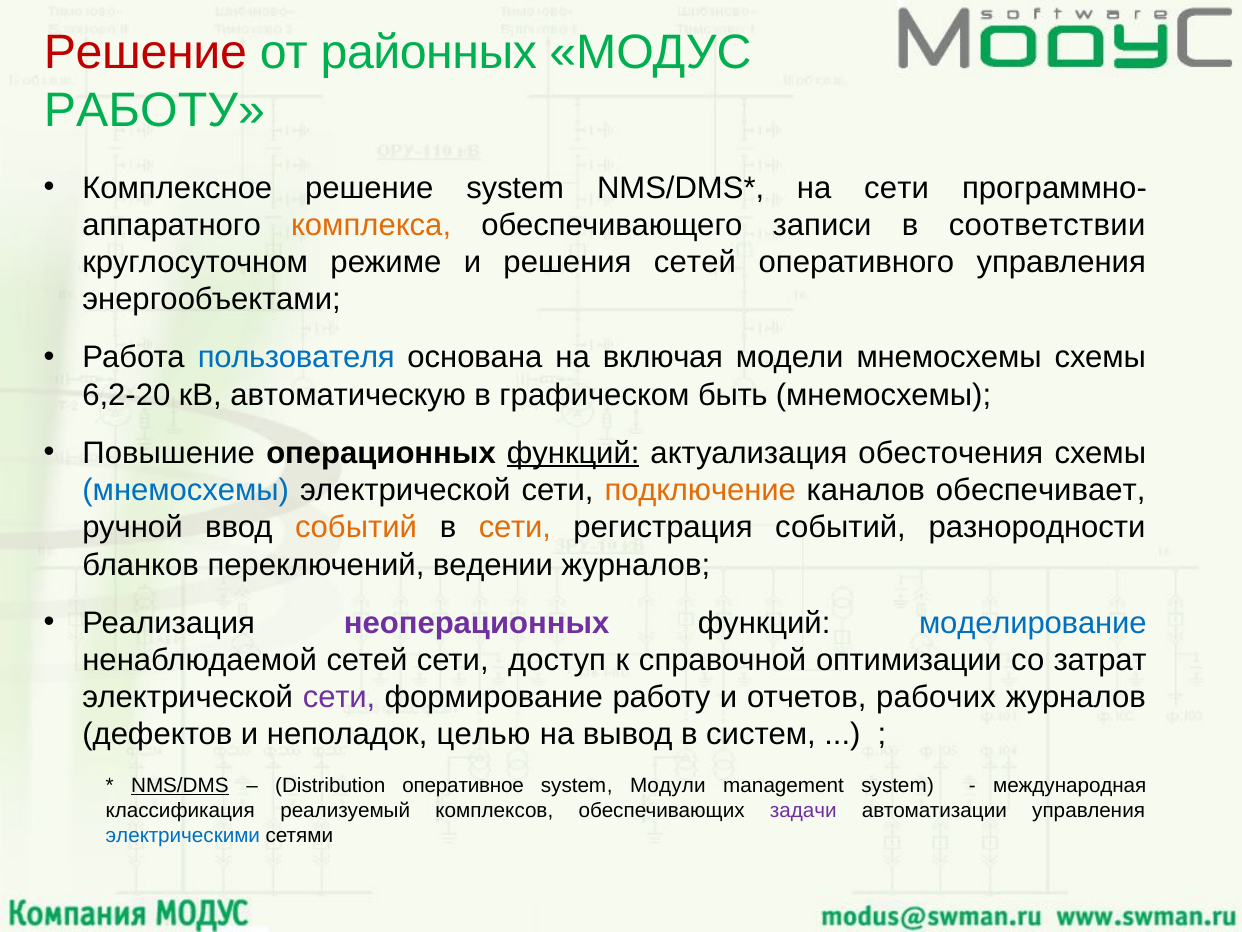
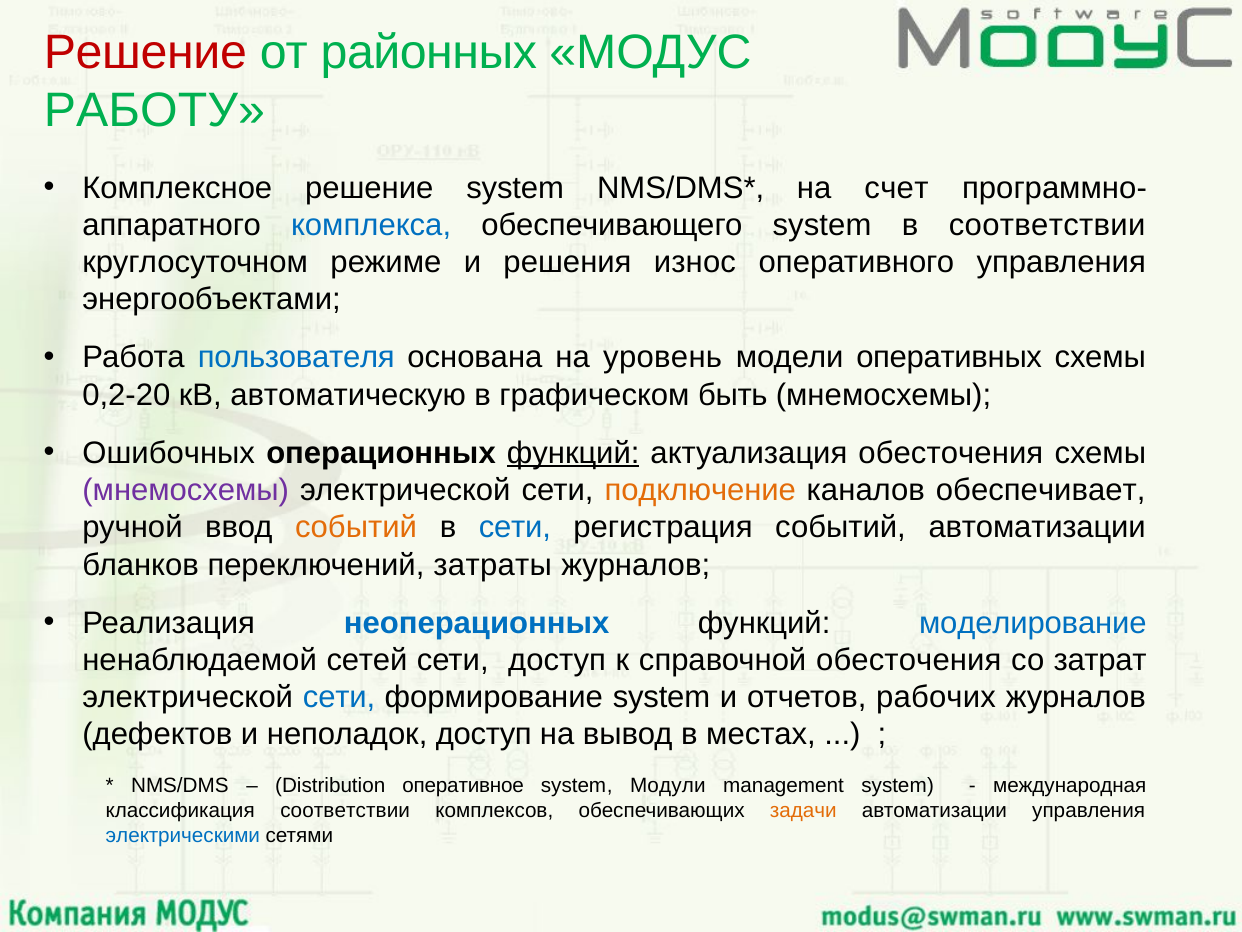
на сети: сети -> счет
комплекса colour: orange -> blue
обеспечивающего записи: записи -> system
решения сетей: сетей -> износ
включая: включая -> уровень
модели мнемосхемы: мнемосхемы -> оперативных
6,2-20: 6,2-20 -> 0,2-20
Повышение: Повышение -> Ошибочных
мнемосхемы at (186, 490) colour: blue -> purple
сети at (515, 527) colour: orange -> blue
событий разнородности: разнородности -> автоматизации
ведении: ведении -> затраты
неоперационных colour: purple -> blue
справочной оптимизации: оптимизации -> обесточения
сети at (339, 697) colour: purple -> blue
формирование работу: работу -> system
неполадок целью: целью -> доступ
систем: систем -> местах
NMS/DMS underline: present -> none
классификация реализуемый: реализуемый -> соответствии
задачи colour: purple -> orange
